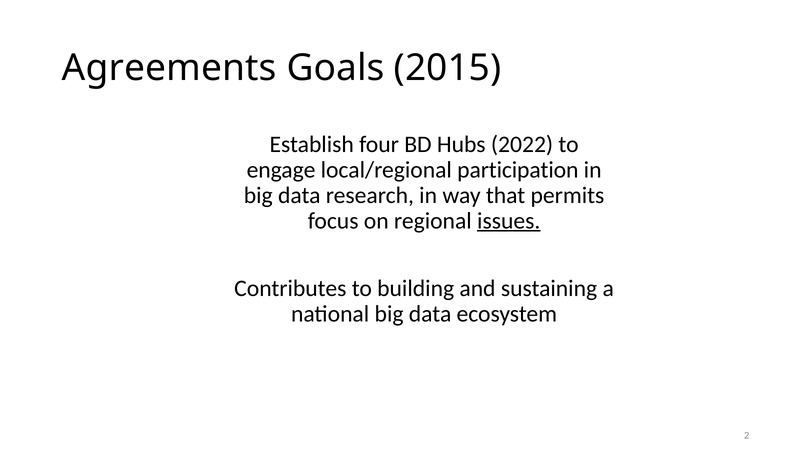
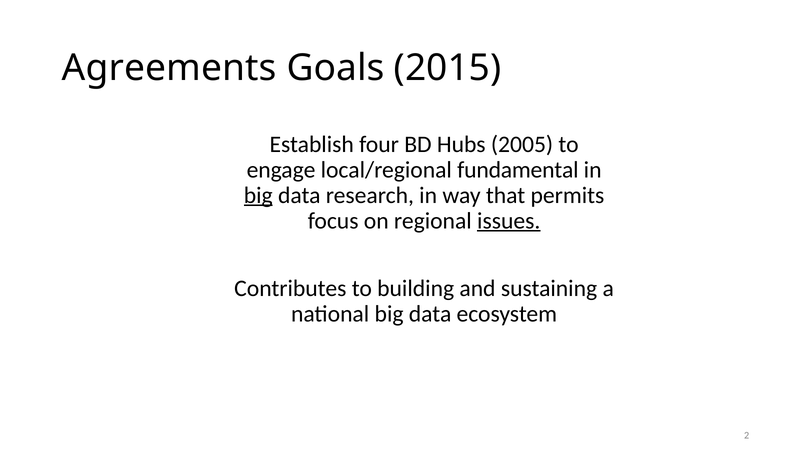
2022: 2022 -> 2005
participation: participation -> fundamental
big at (258, 195) underline: none -> present
